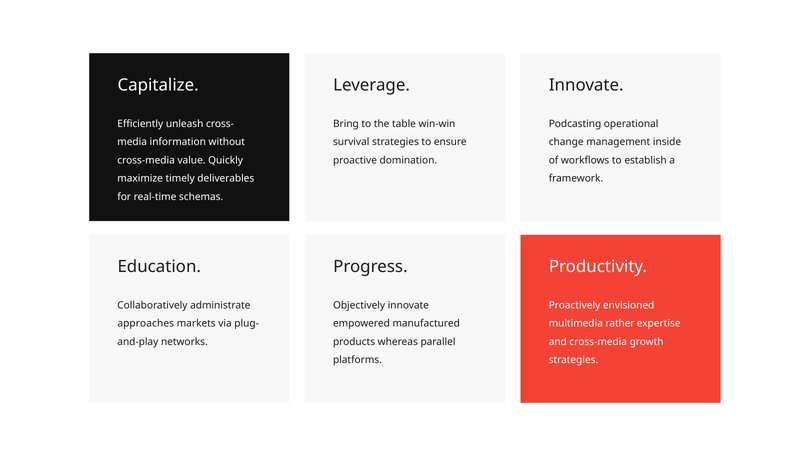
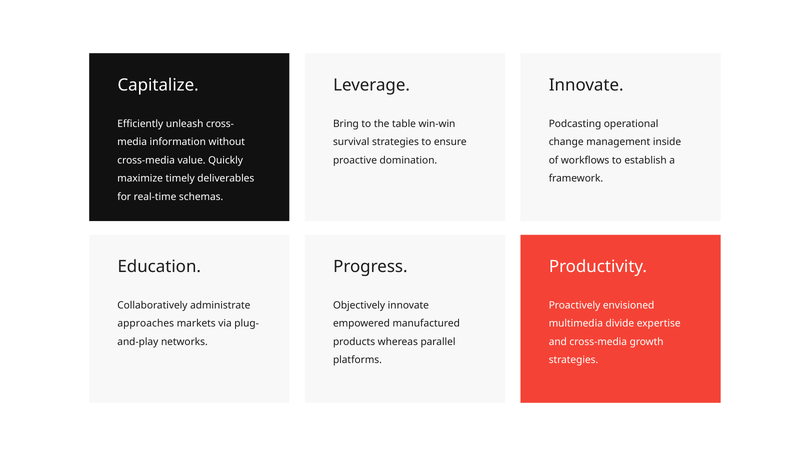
rather: rather -> divide
